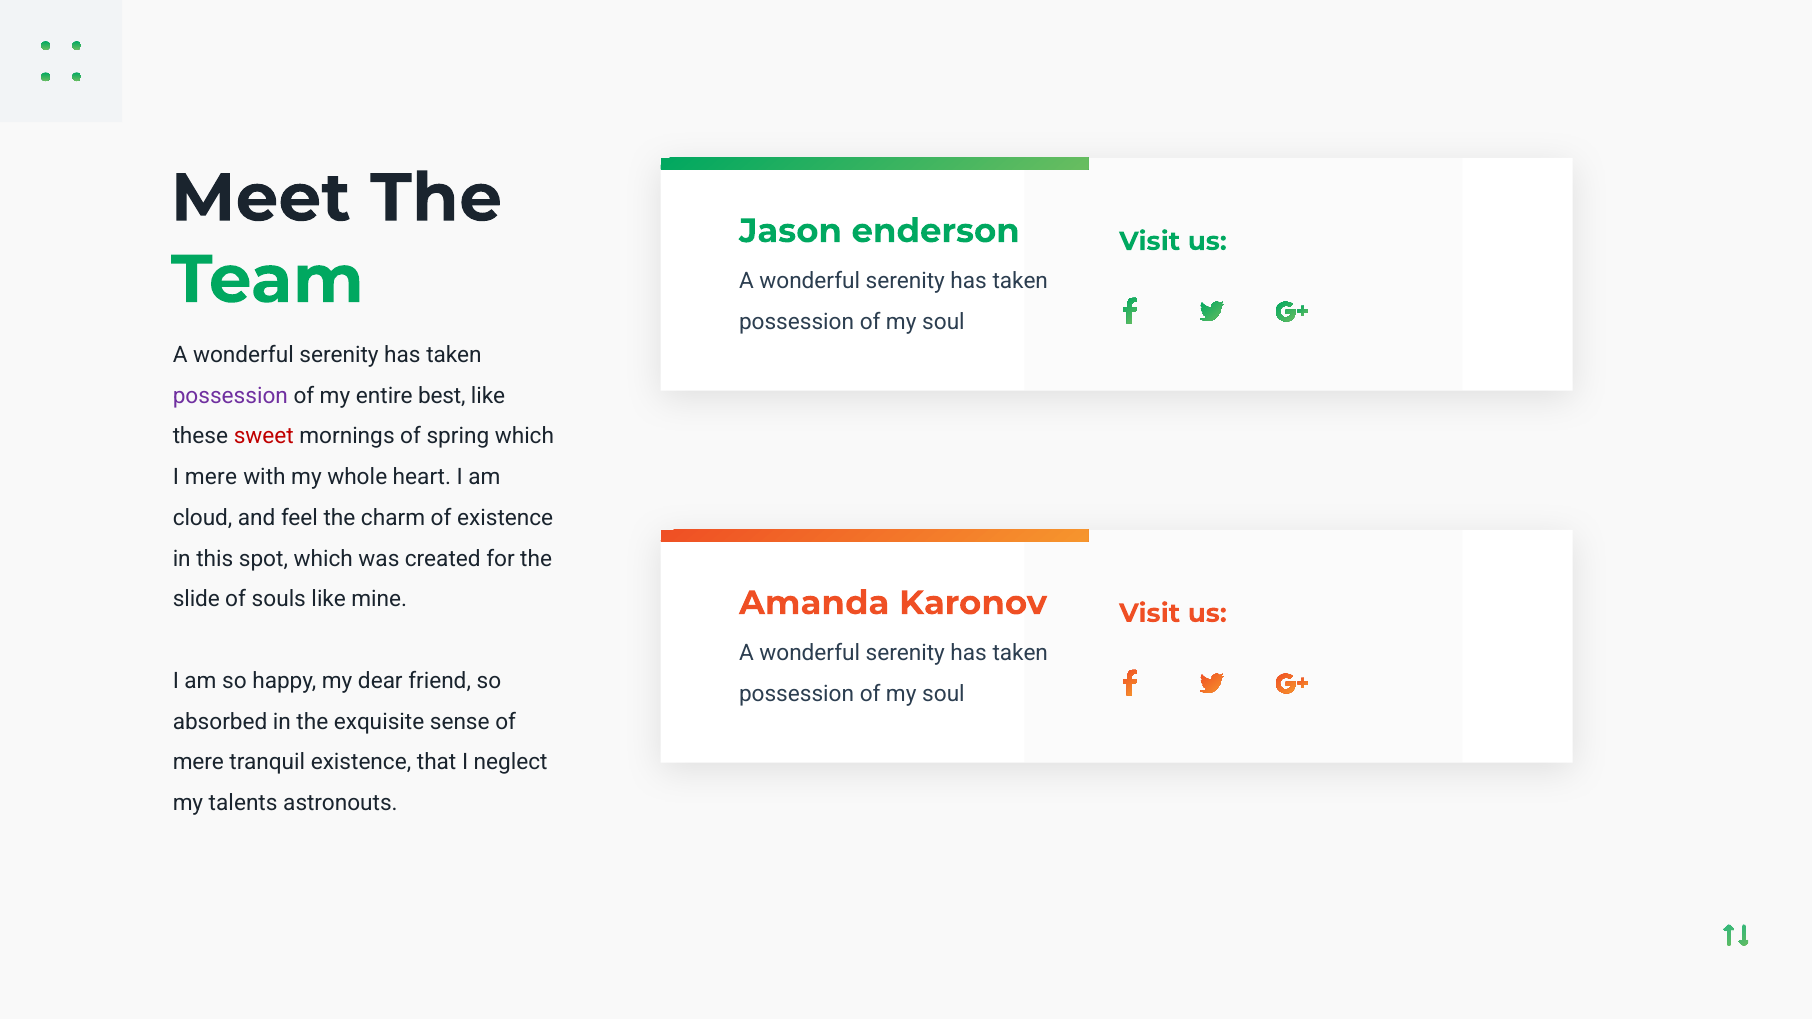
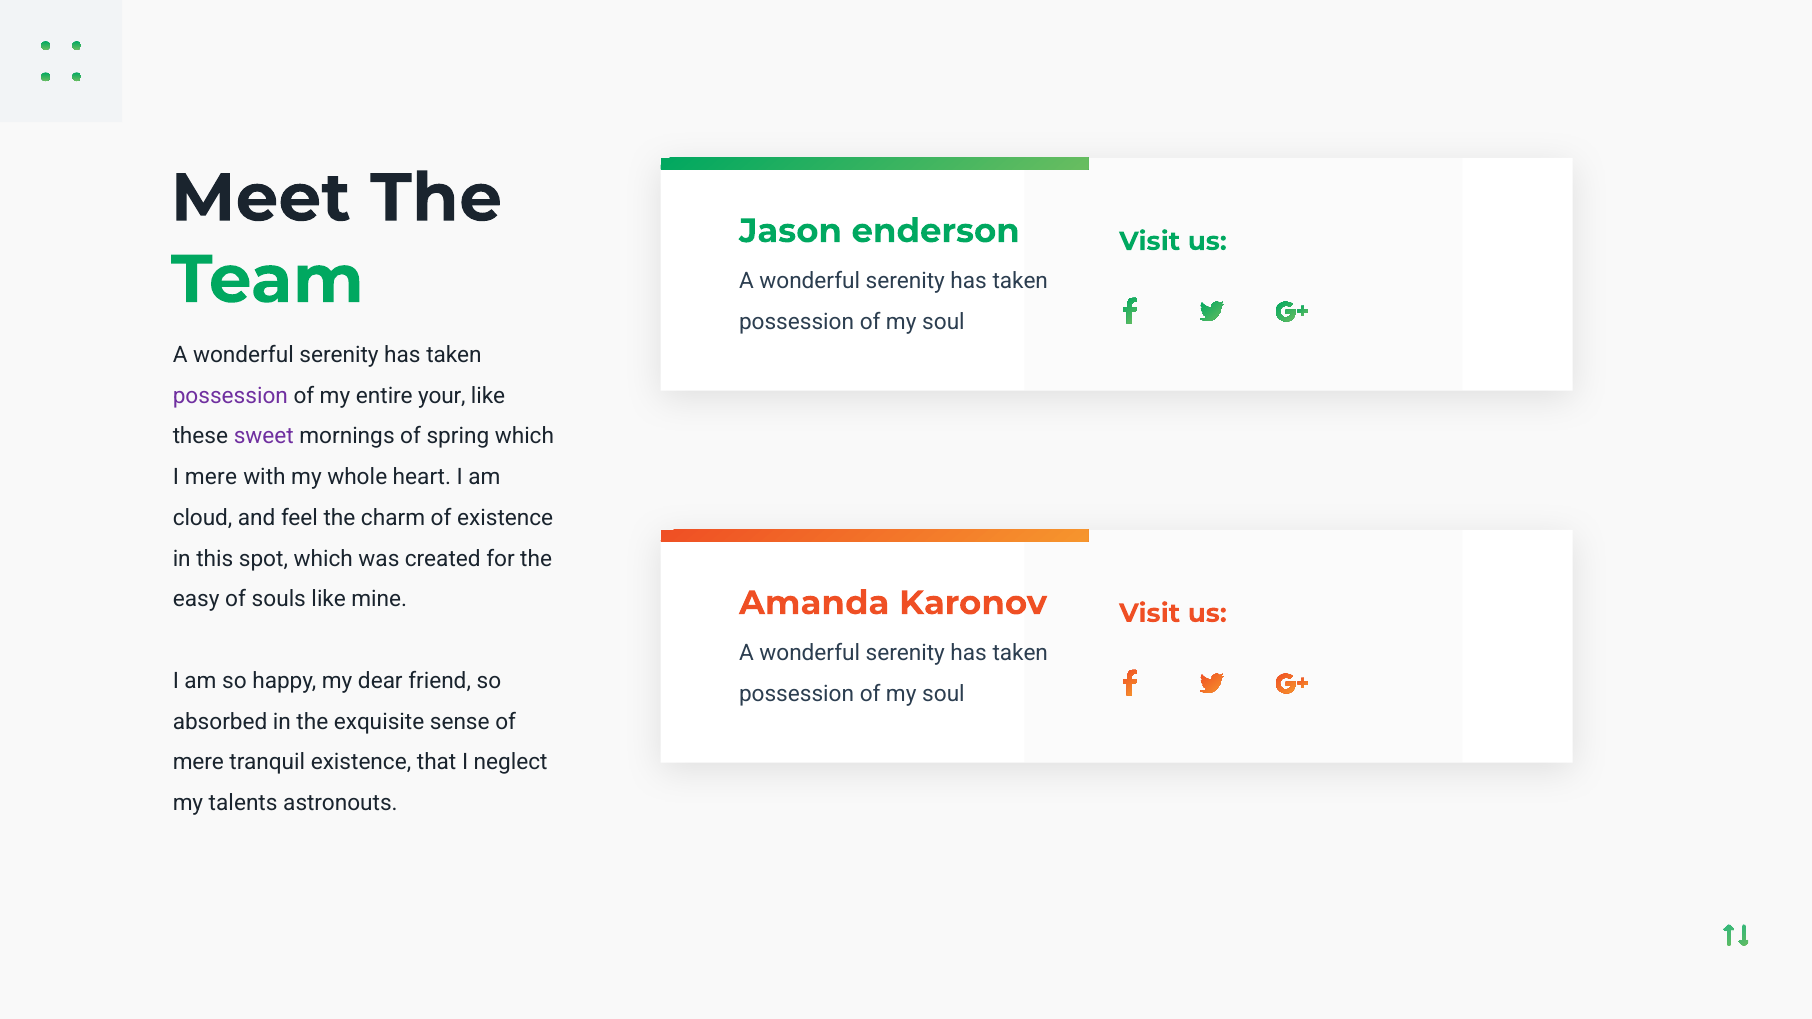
best: best -> your
sweet colour: red -> purple
slide: slide -> easy
